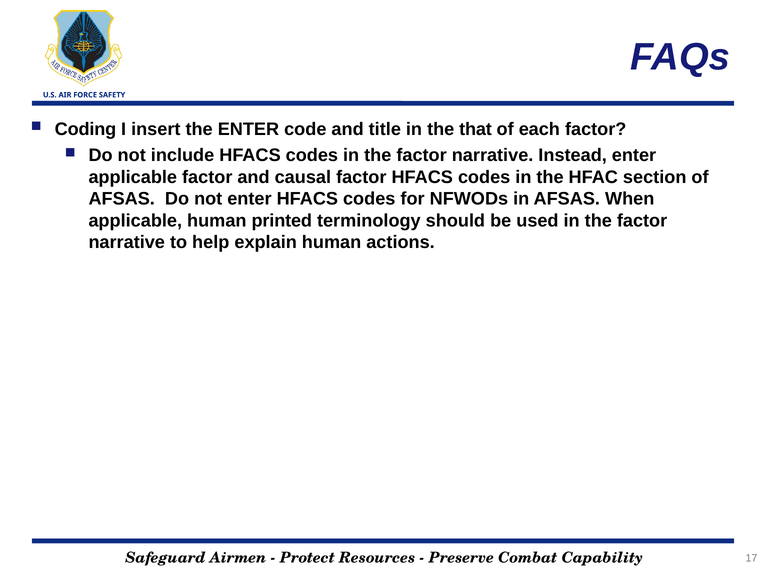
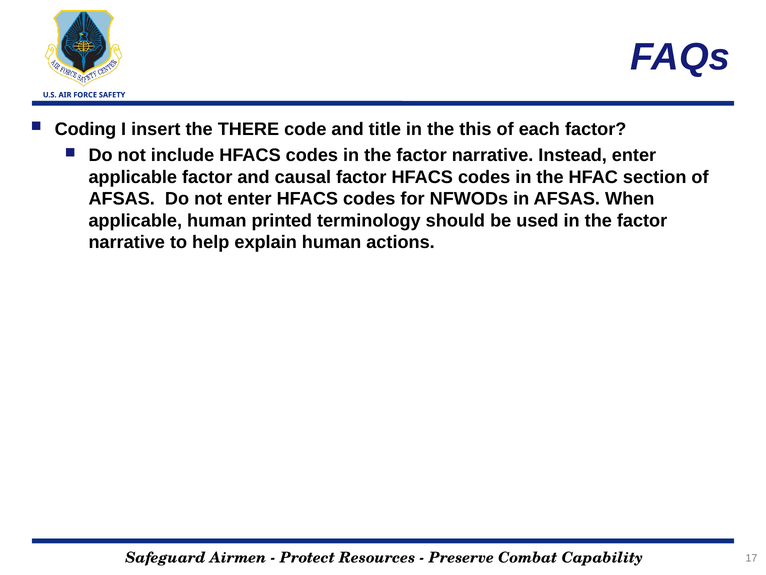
the ENTER: ENTER -> THERE
that: that -> this
